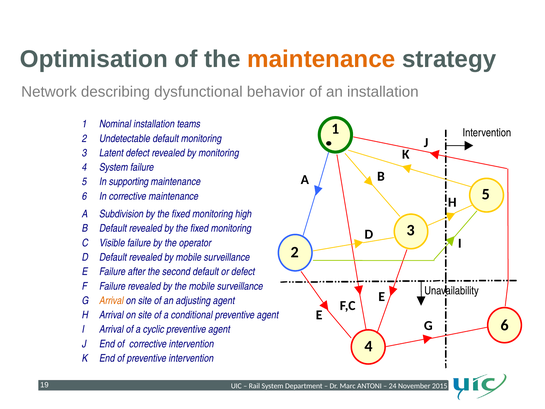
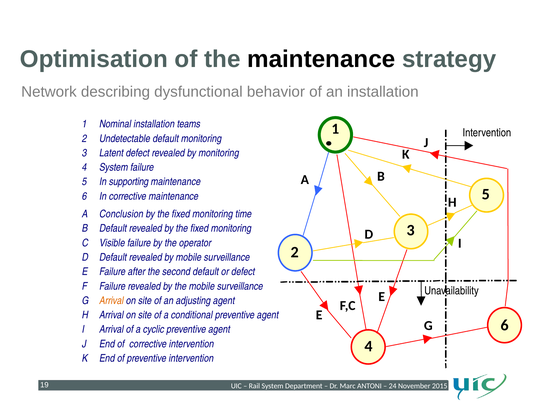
maintenance at (321, 59) colour: orange -> black
Subdivision: Subdivision -> Conclusion
high: high -> time
